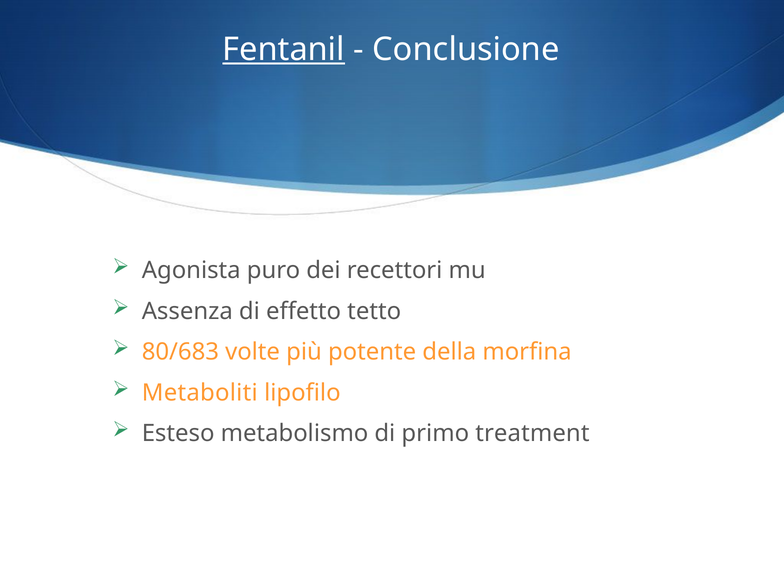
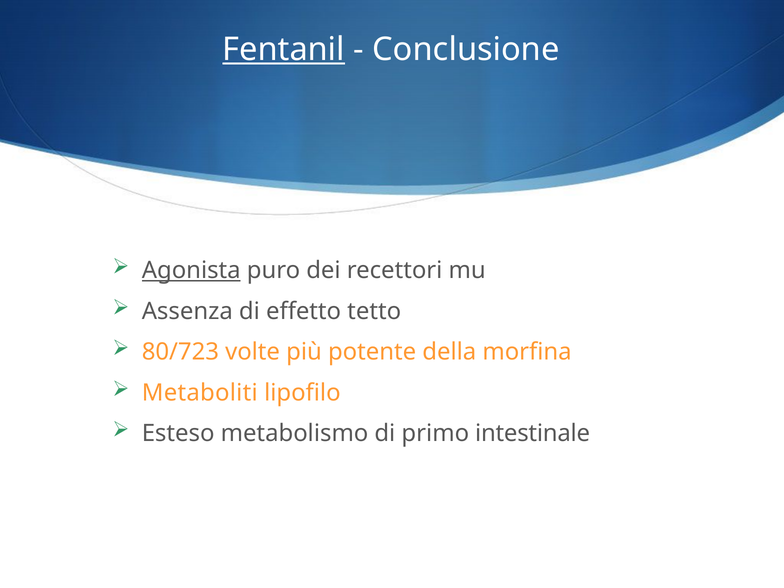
Agonista underline: none -> present
80/683: 80/683 -> 80/723
treatment: treatment -> intestinale
